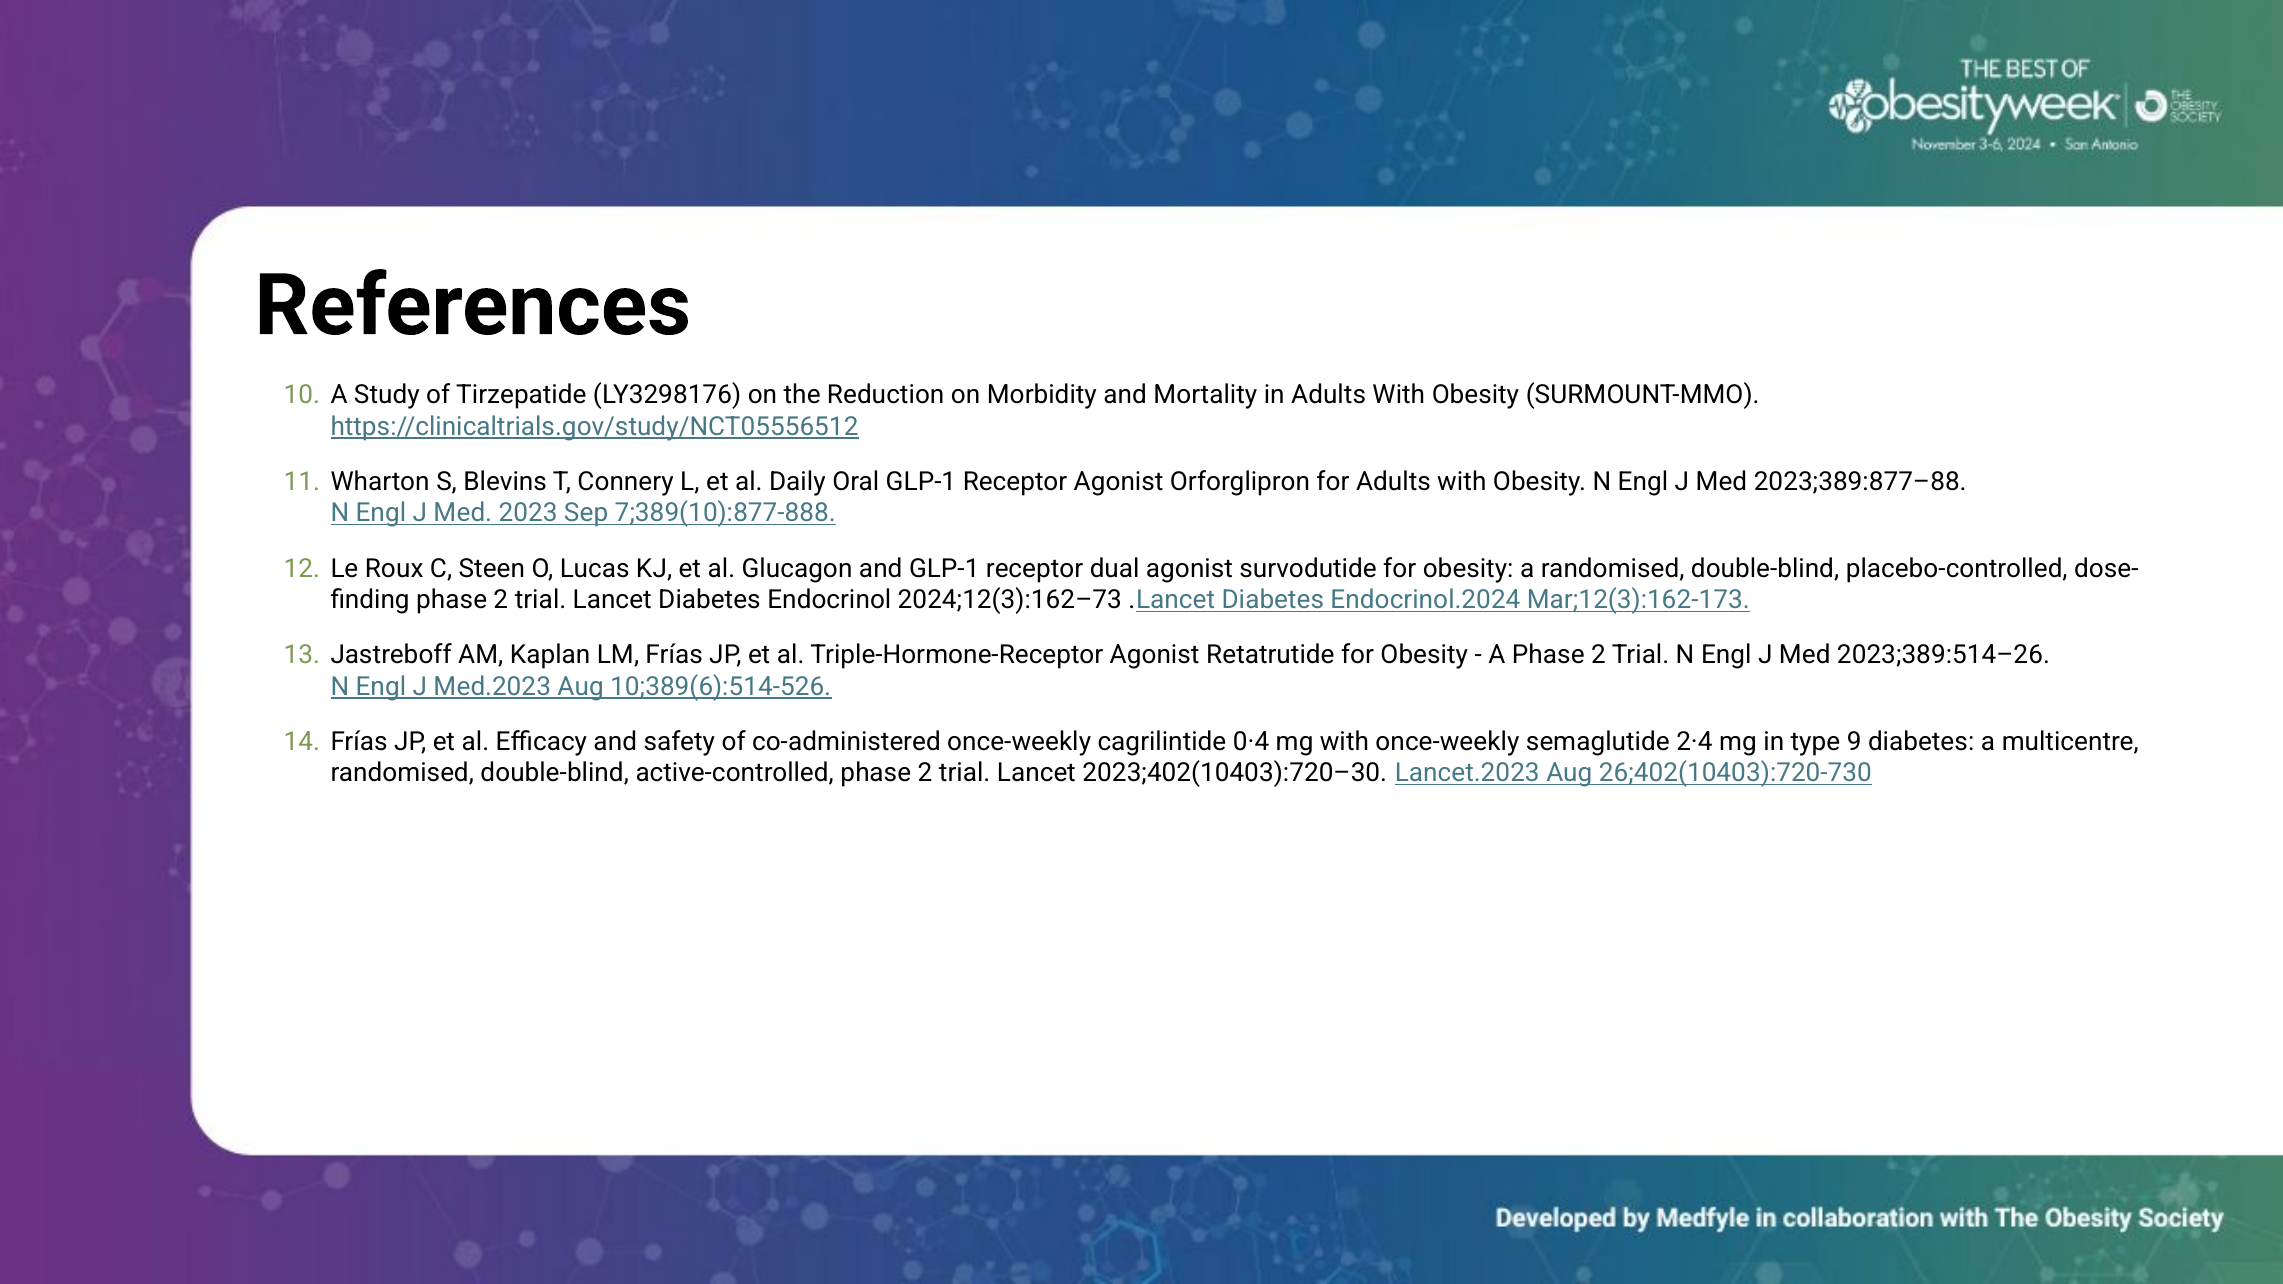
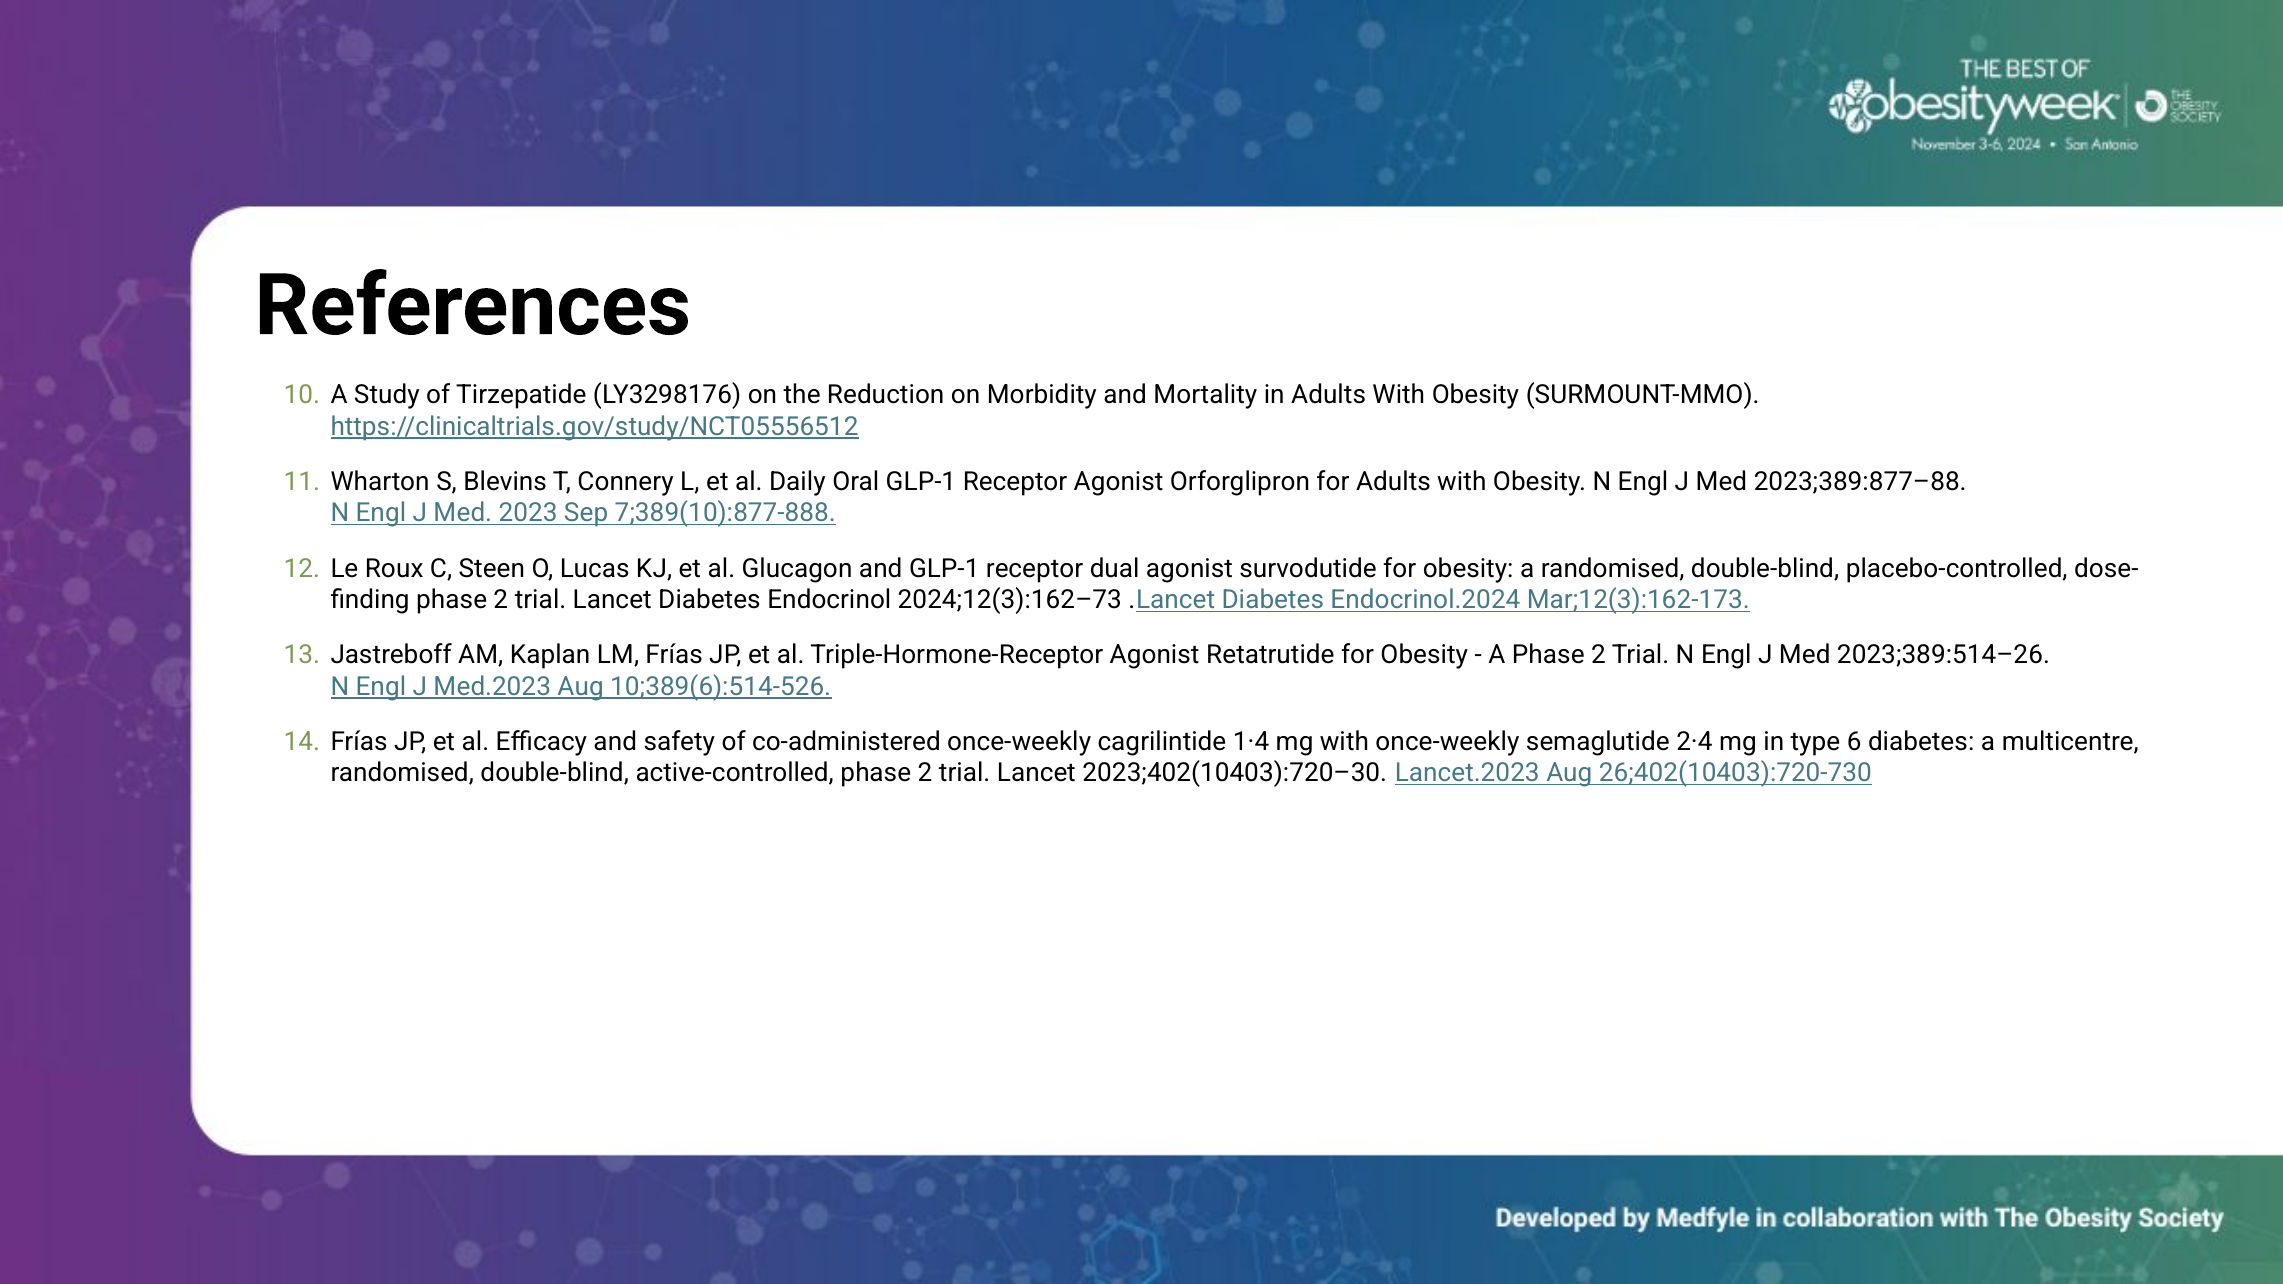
0·4: 0·4 -> 1·4
9: 9 -> 6
